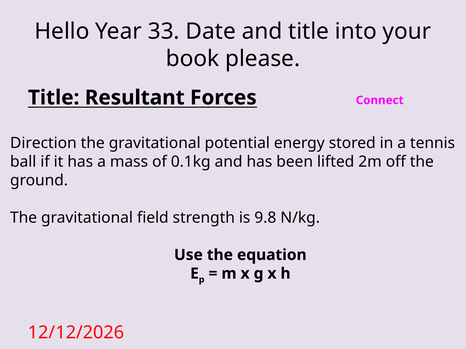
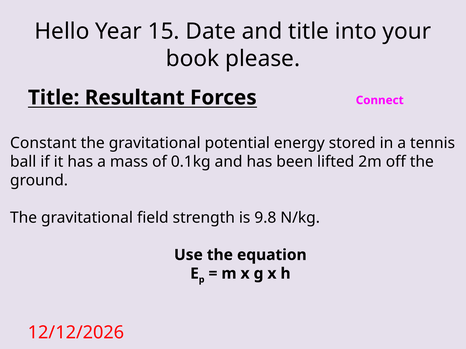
33: 33 -> 15
Direction: Direction -> Constant
